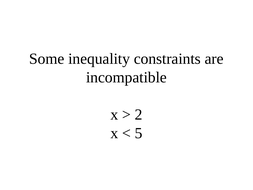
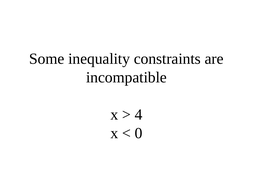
2: 2 -> 4
5: 5 -> 0
